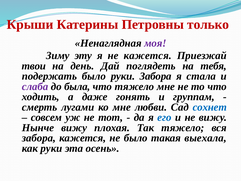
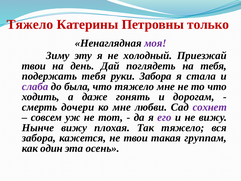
Крыши at (30, 24): Крыши -> Тяжело
не кажется: кажется -> холодный
подержать было: было -> тебя
группам: группам -> дорогам
лугами: лугами -> дочери
сохнет colour: blue -> purple
его colour: blue -> purple
не было: было -> твои
выехала: выехала -> группам
как руки: руки -> один
